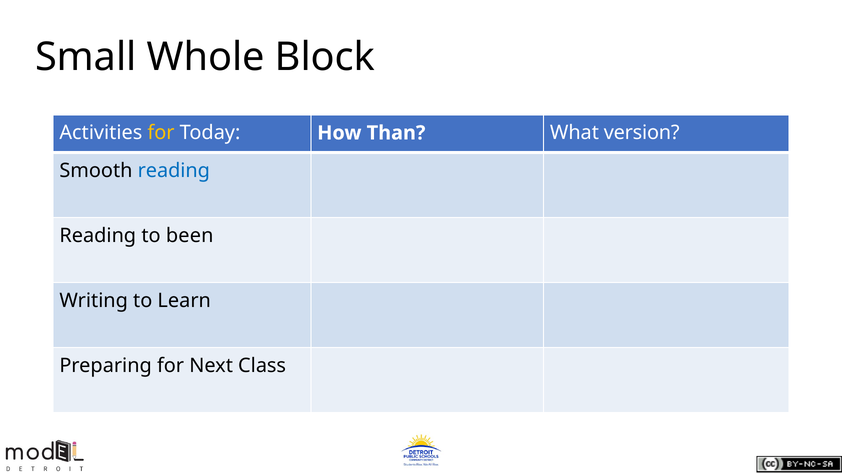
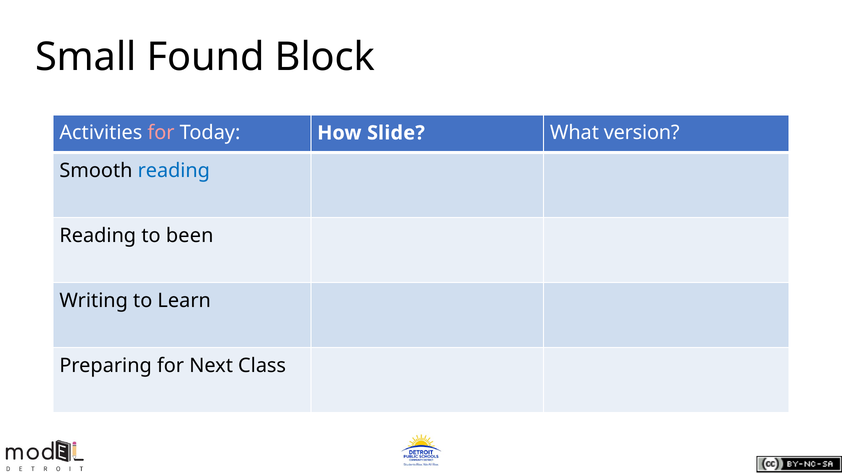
Whole: Whole -> Found
for at (161, 133) colour: yellow -> pink
Than: Than -> Slide
